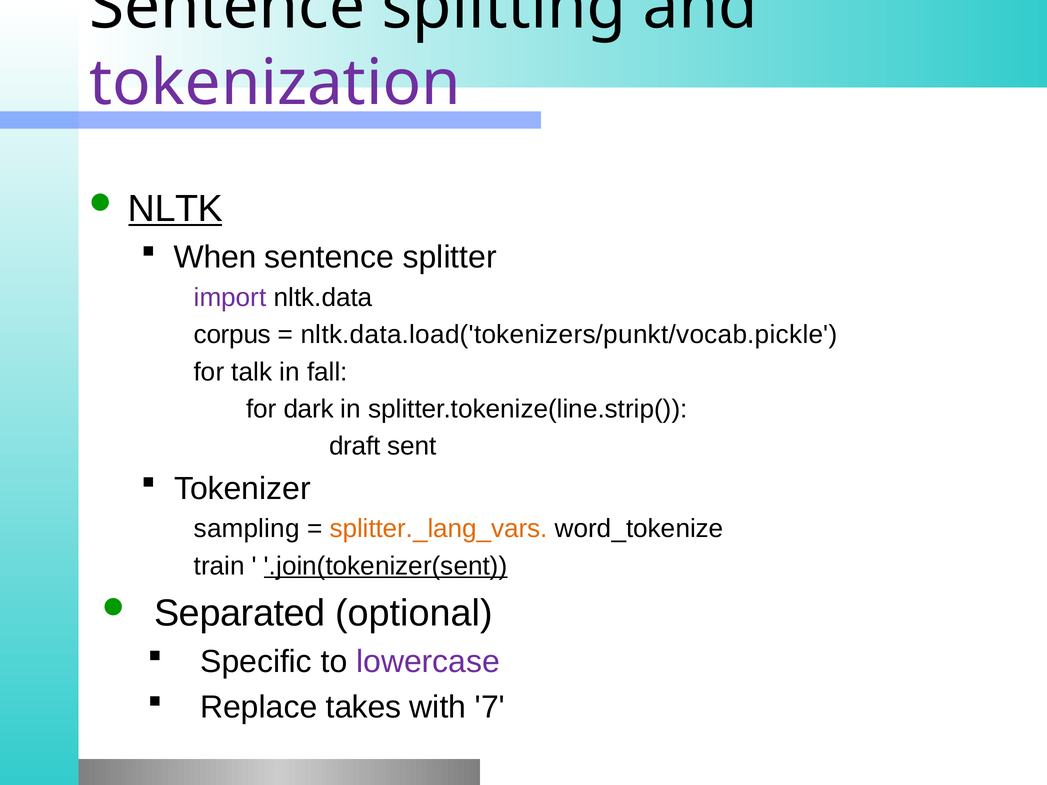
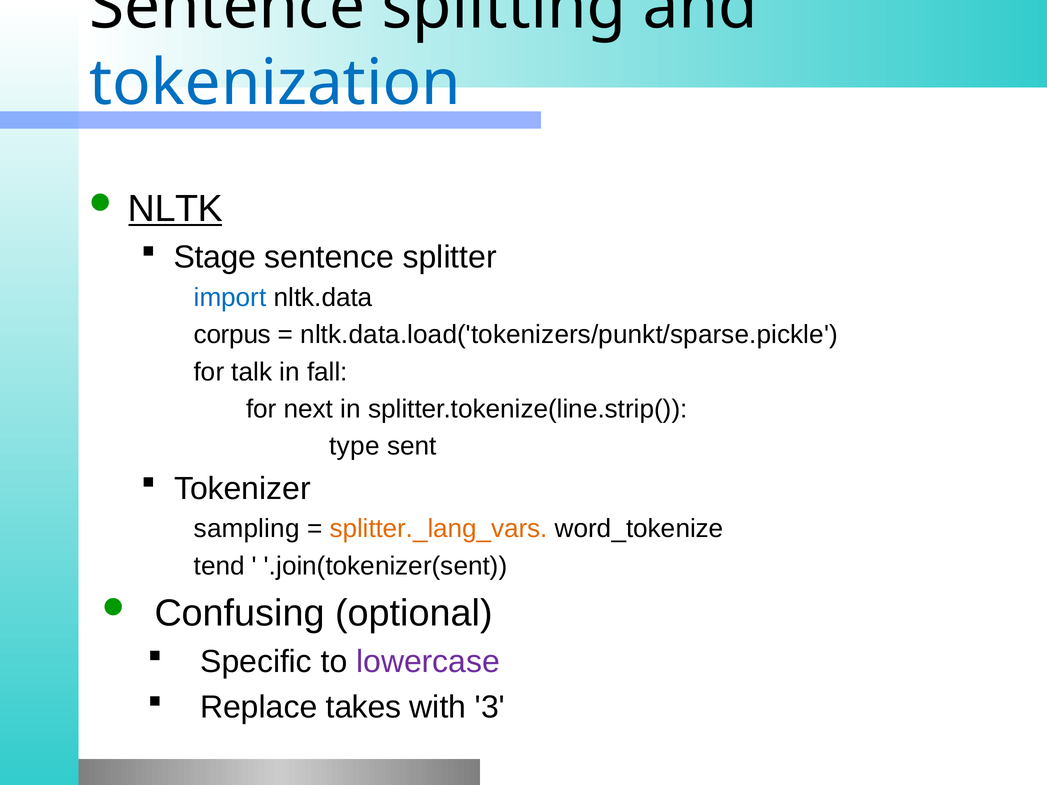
tokenization colour: purple -> blue
When: When -> Stage
import colour: purple -> blue
nltk.data.load('tokenizers/punkt/vocab.pickle: nltk.data.load('tokenizers/punkt/vocab.pickle -> nltk.data.load('tokenizers/punkt/sparse.pickle
dark: dark -> next
draft: draft -> type
train: train -> tend
.join(tokenizer(sent underline: present -> none
Separated: Separated -> Confusing
7: 7 -> 3
